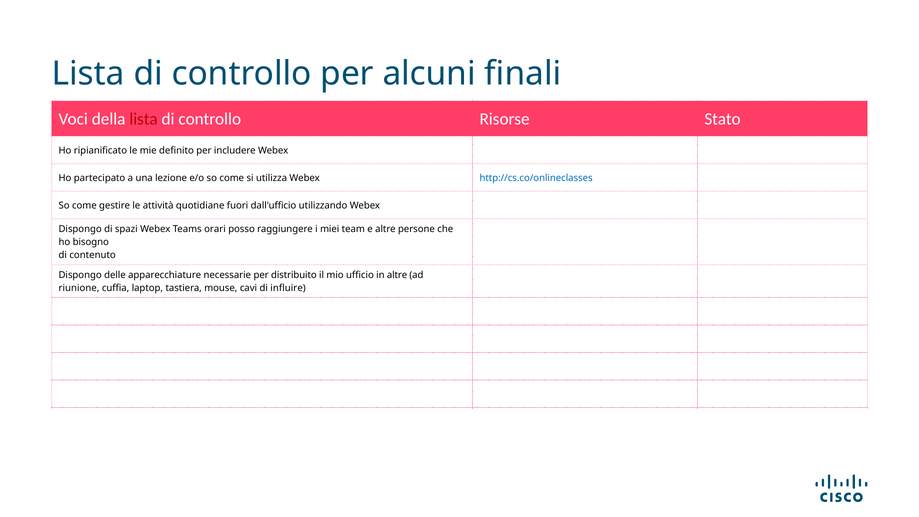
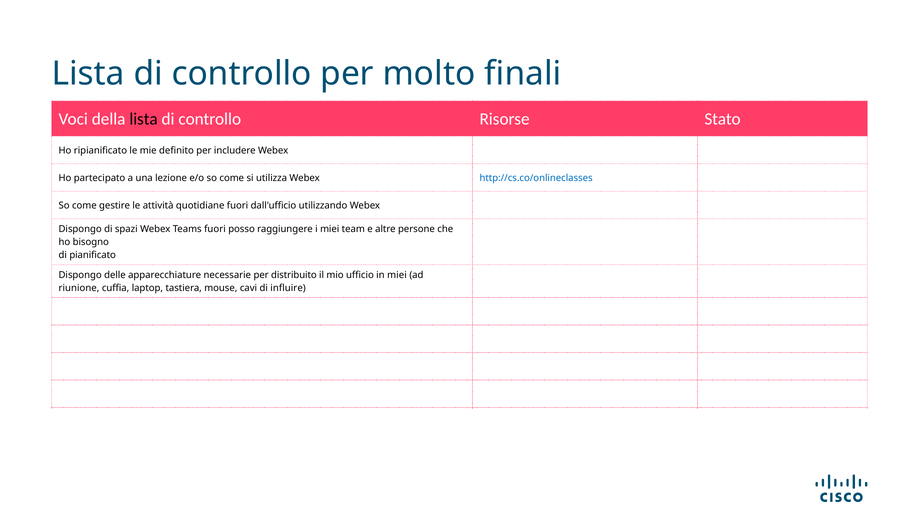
alcuni: alcuni -> molto
lista at (144, 119) colour: red -> black
Teams orari: orari -> fuori
contenuto: contenuto -> pianificato
in altre: altre -> miei
